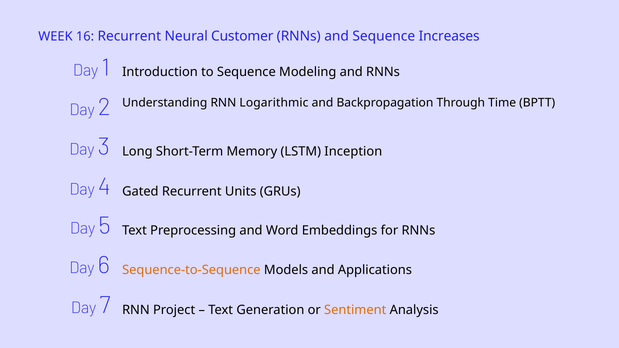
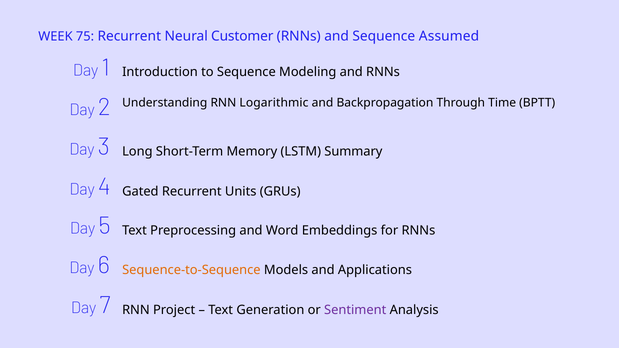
16: 16 -> 75
Increases: Increases -> Assumed
Inception: Inception -> Summary
Sentiment colour: orange -> purple
